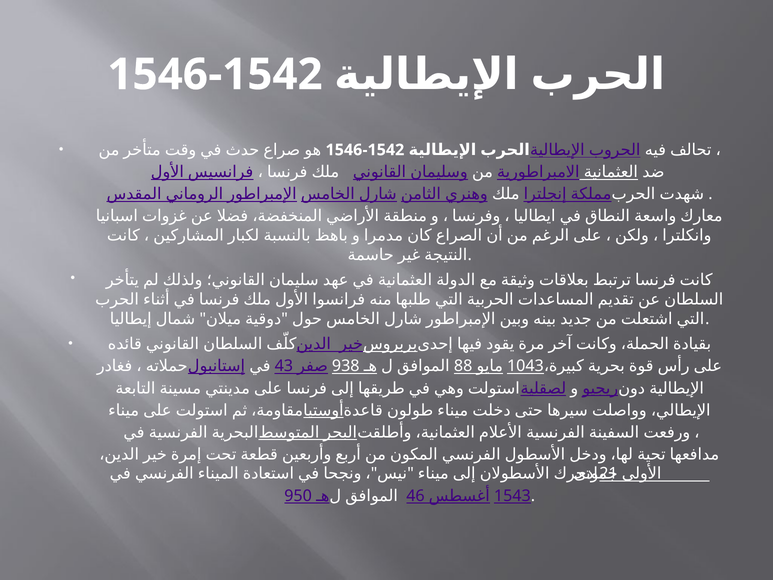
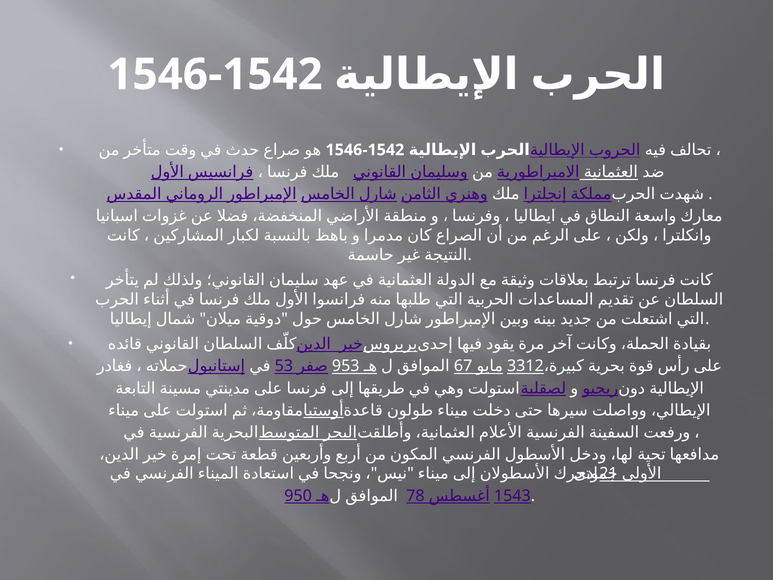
43: 43 -> 53
938: 938 -> 953
88: 88 -> 67
1043: 1043 -> 3312
46: 46 -> 78
